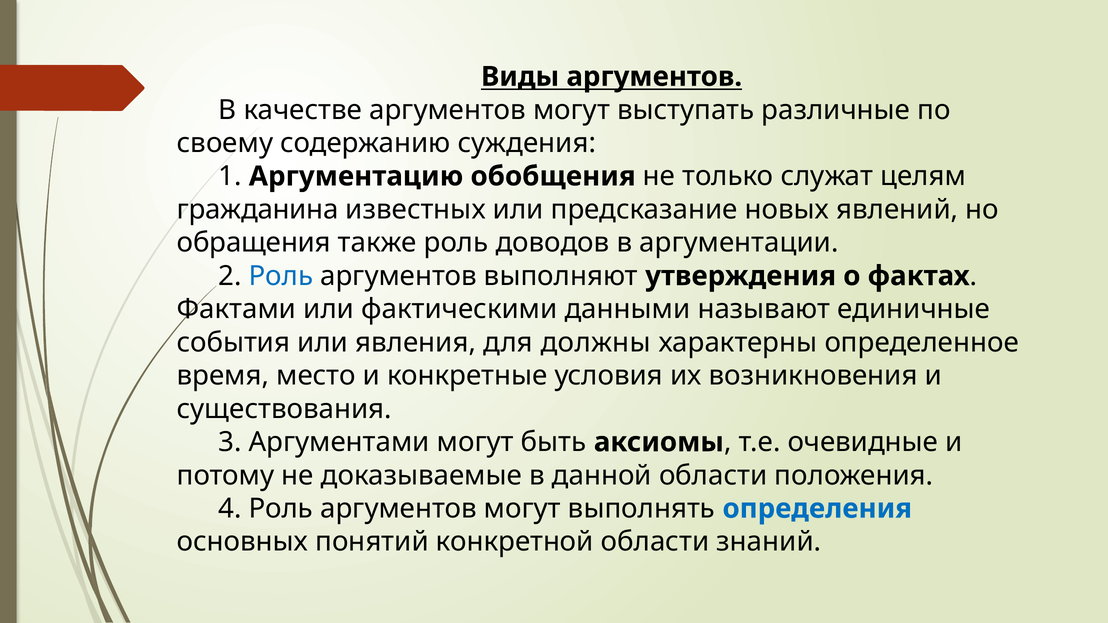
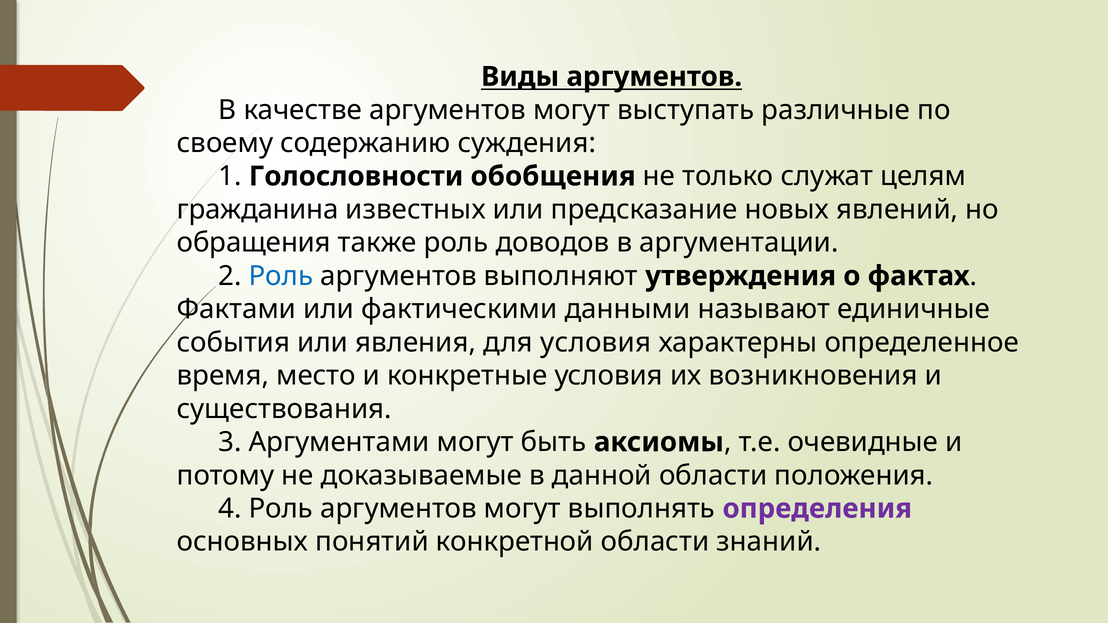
Аргументацию: Аргументацию -> Голословности
для должны: должны -> условия
определения colour: blue -> purple
